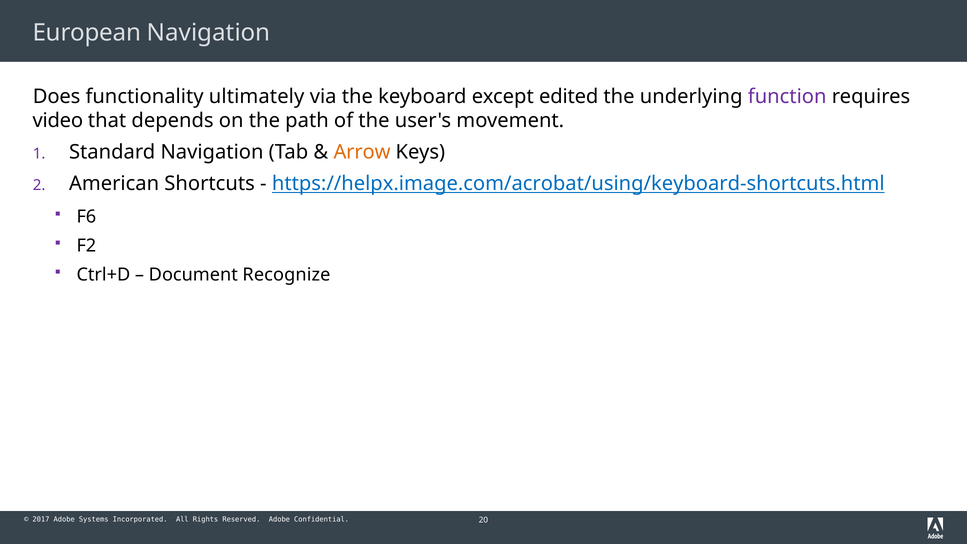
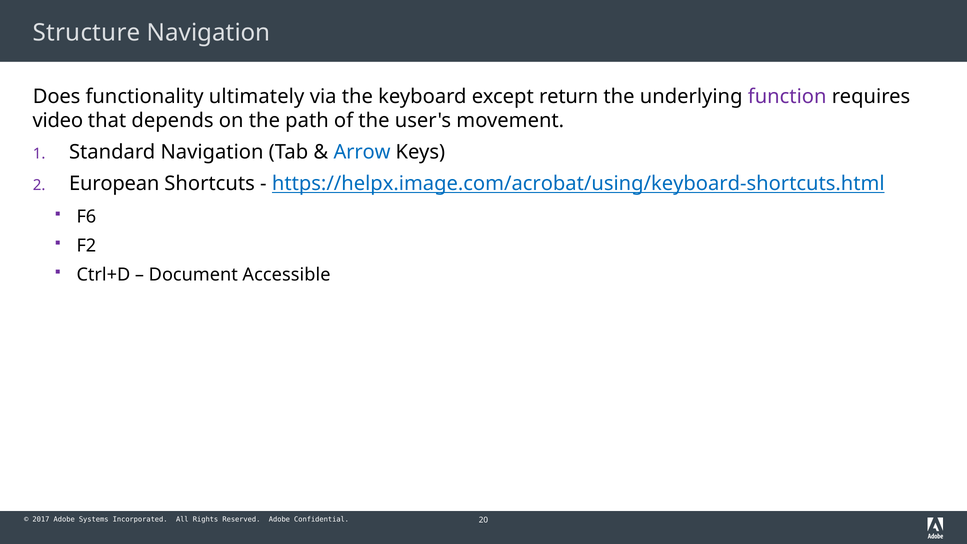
European: European -> Structure
edited: edited -> return
Arrow colour: orange -> blue
American: American -> European
Recognize: Recognize -> Accessible
